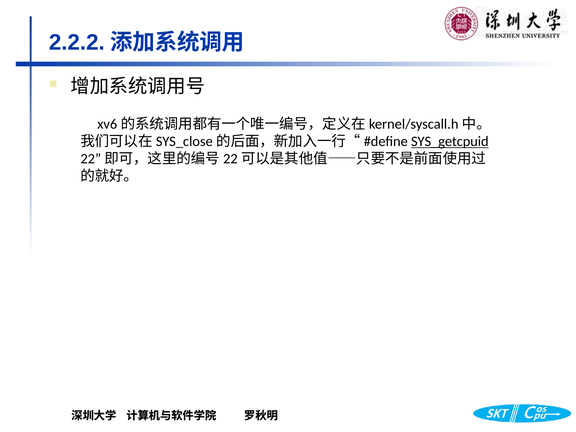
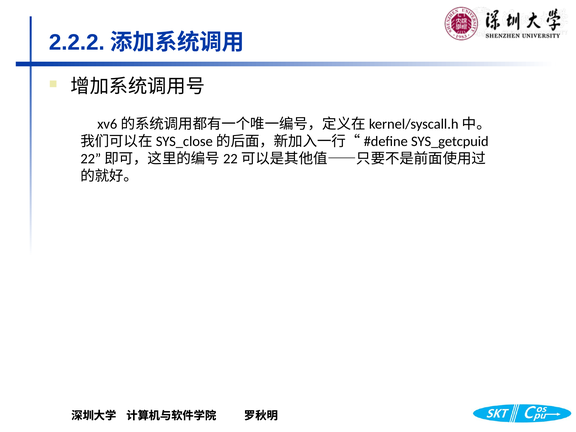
SYS_getcpuid underline: present -> none
